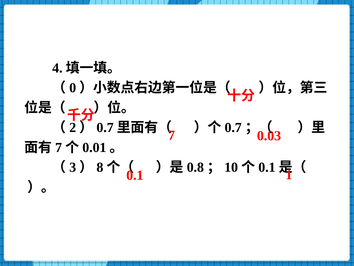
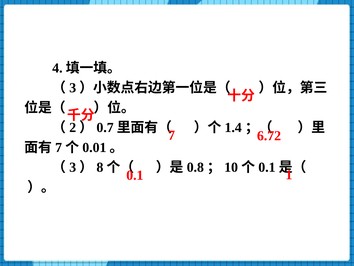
0 at (73, 88): 0 -> 3
0.7 at (233, 127): 0.7 -> 1.4
0.03: 0.03 -> 6.72
